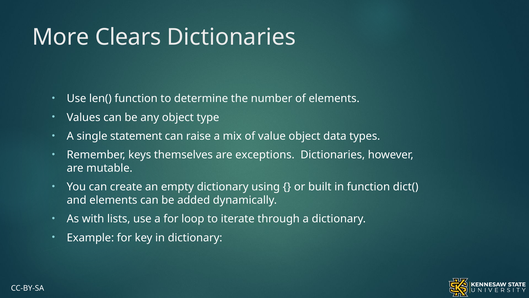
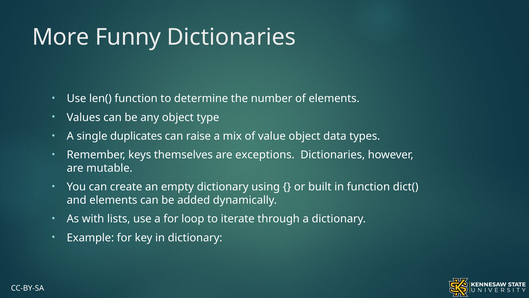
Clears: Clears -> Funny
statement: statement -> duplicates
